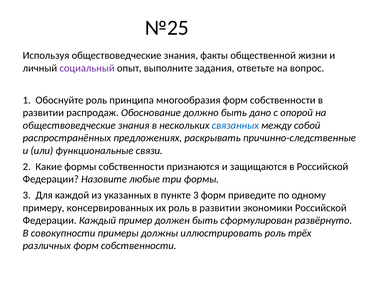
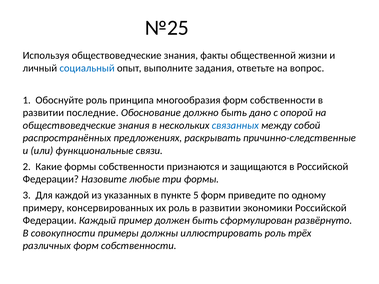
социальный colour: purple -> blue
распродаж: распродаж -> последние
пункте 3: 3 -> 5
